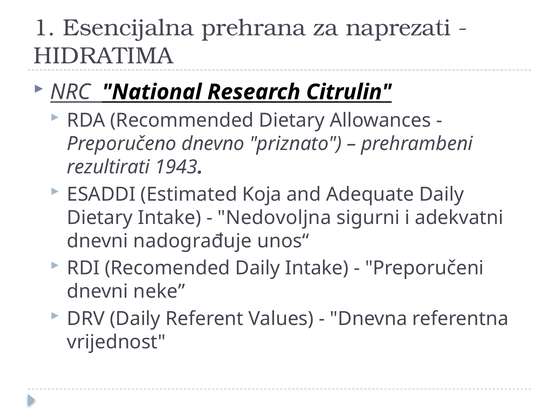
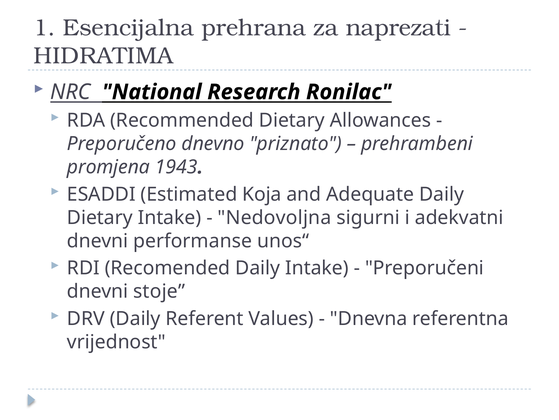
Citrulin: Citrulin -> Ronilac
rezultirati: rezultirati -> promjena
nadograđuje: nadograđuje -> performanse
neke: neke -> stoje
